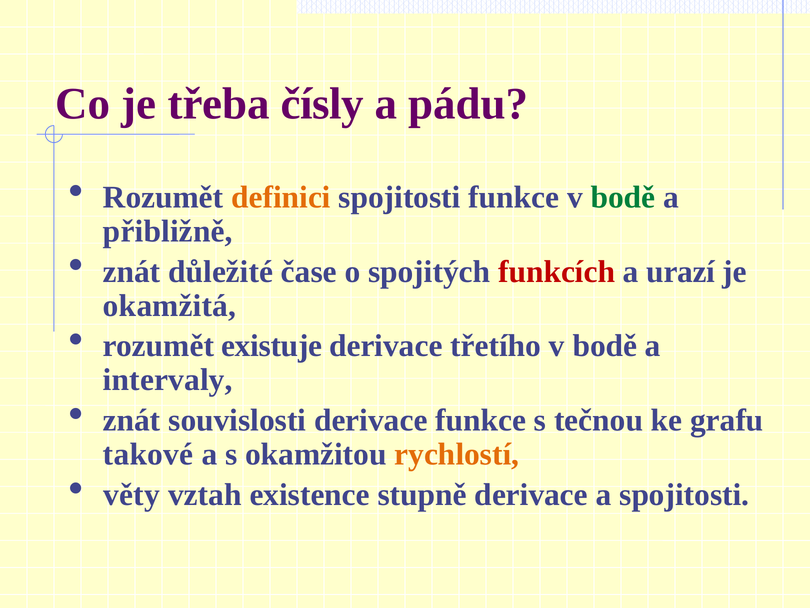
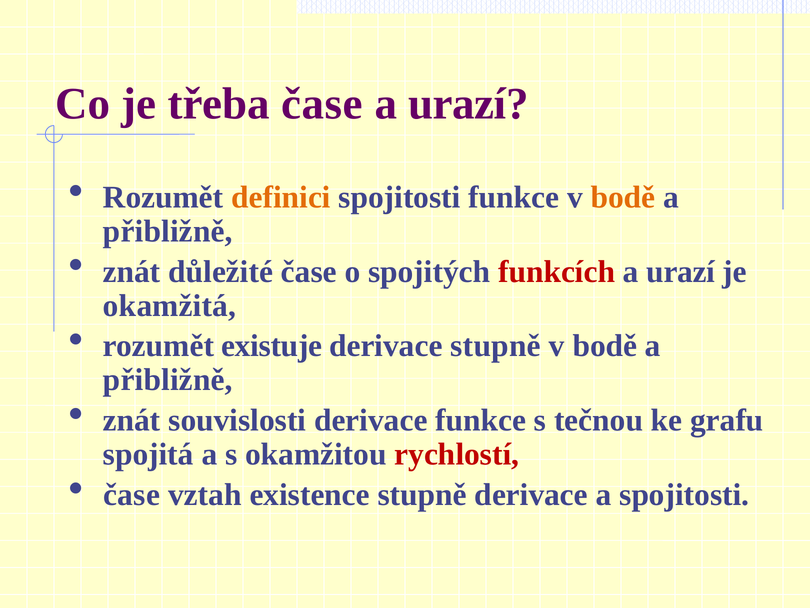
třeba čísly: čísly -> čase
pádu at (468, 104): pádu -> urazí
bodě at (623, 197) colour: green -> orange
derivace třetího: třetího -> stupně
intervaly at (168, 380): intervaly -> přibližně
takové: takové -> spojitá
rychlostí colour: orange -> red
věty at (132, 494): věty -> čase
